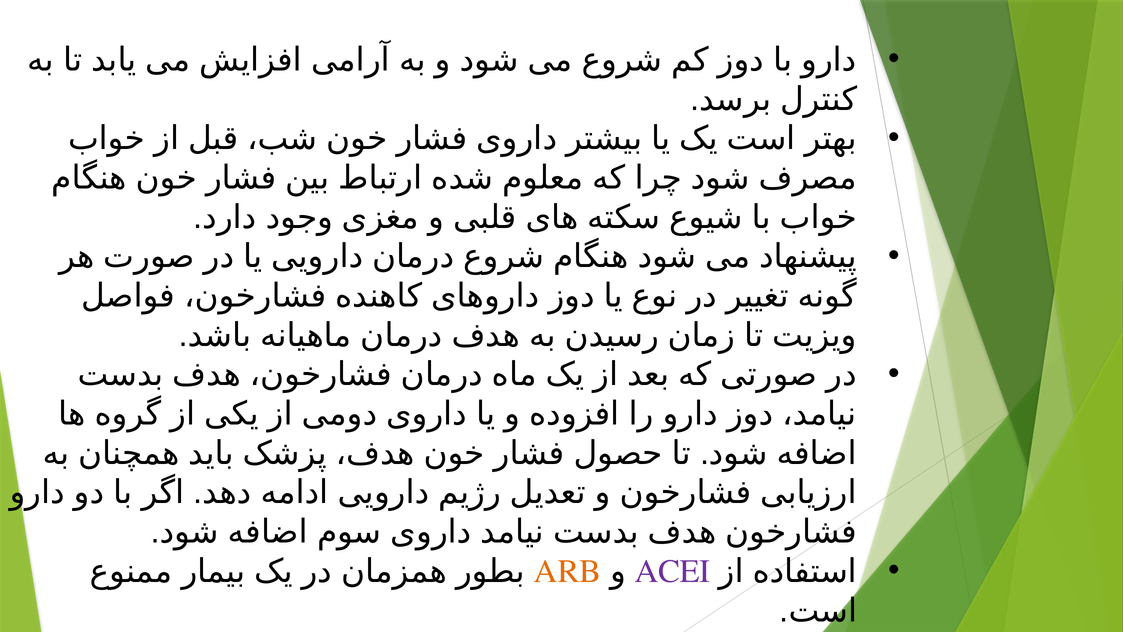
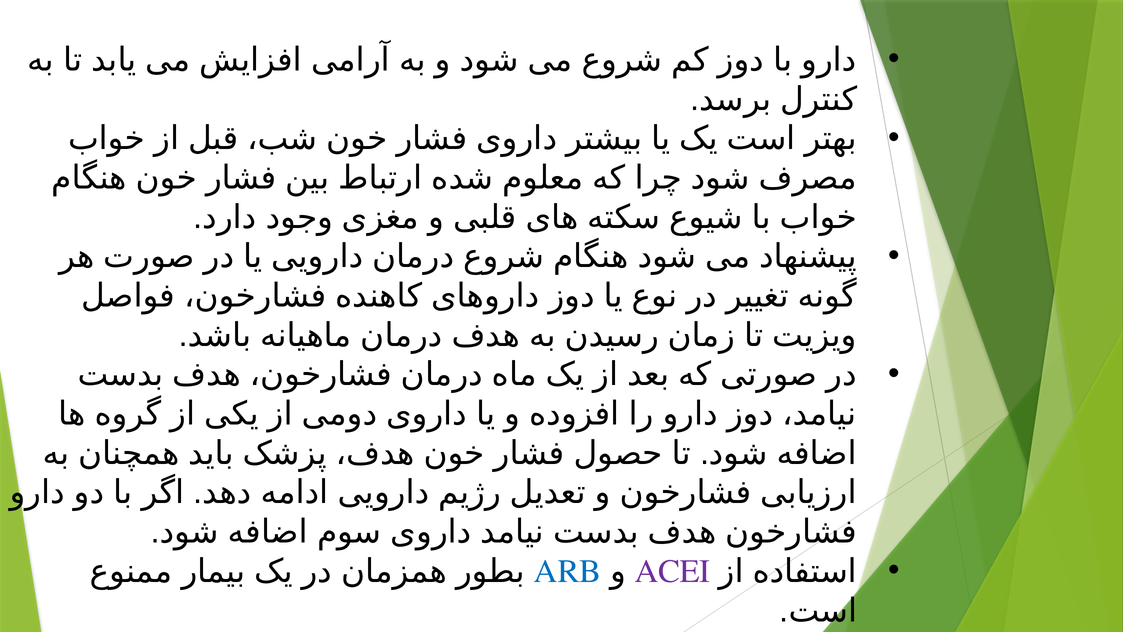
ARB colour: orange -> blue
